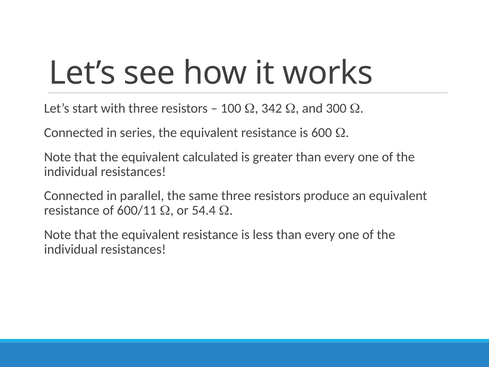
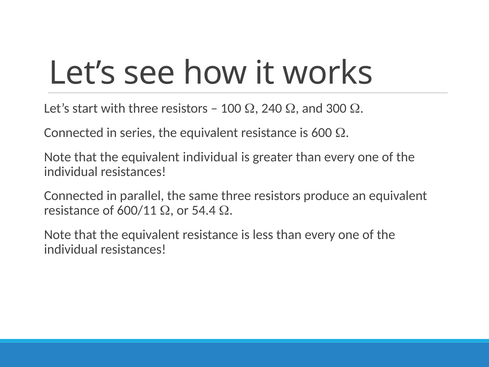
342: 342 -> 240
equivalent calculated: calculated -> individual
